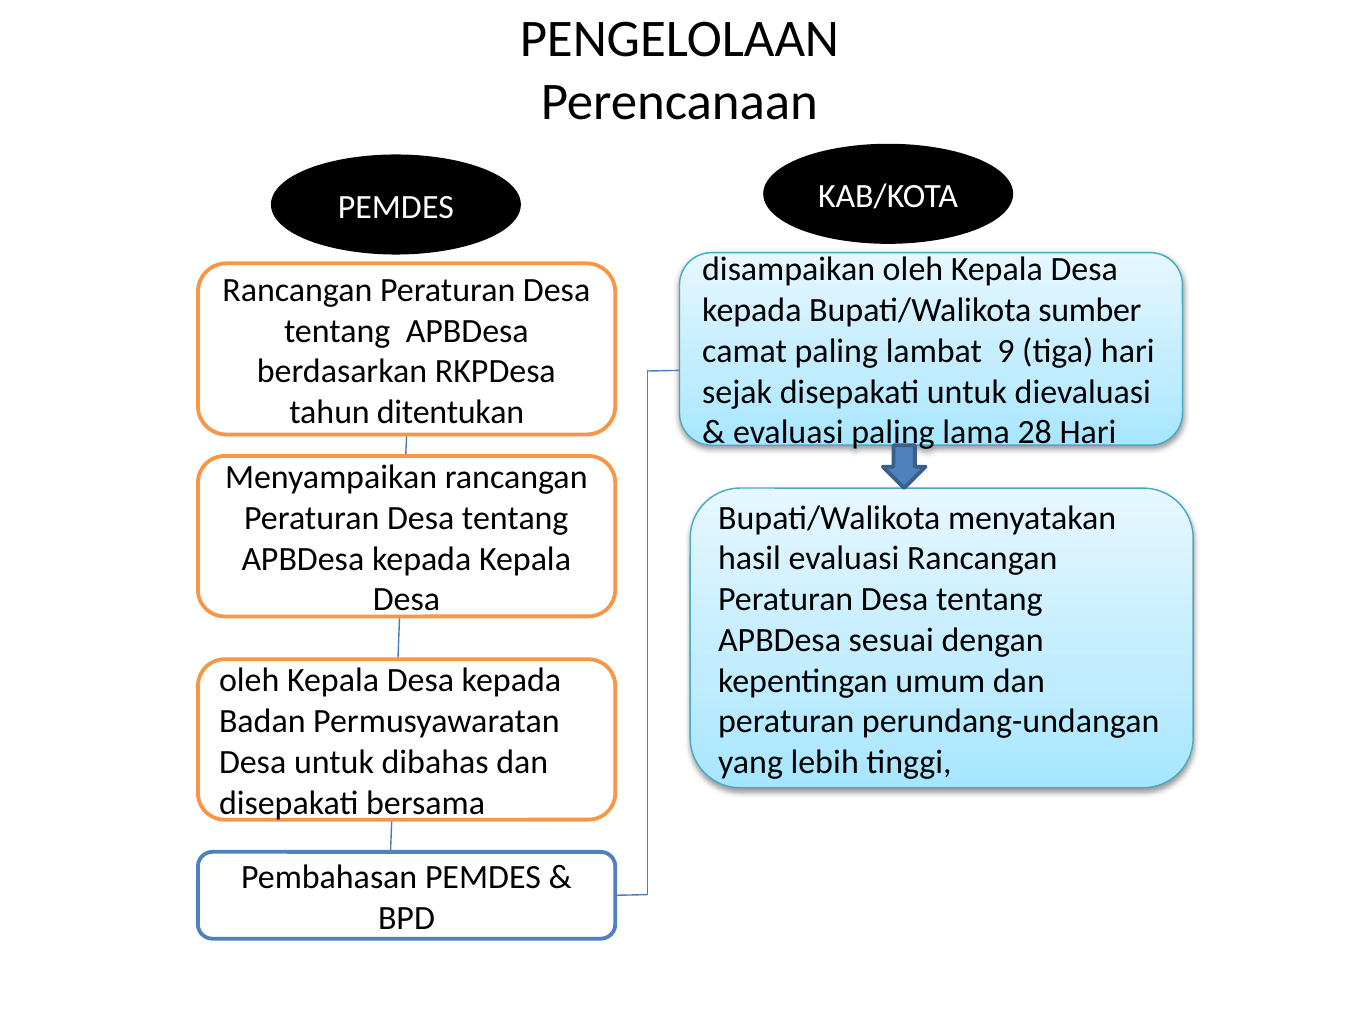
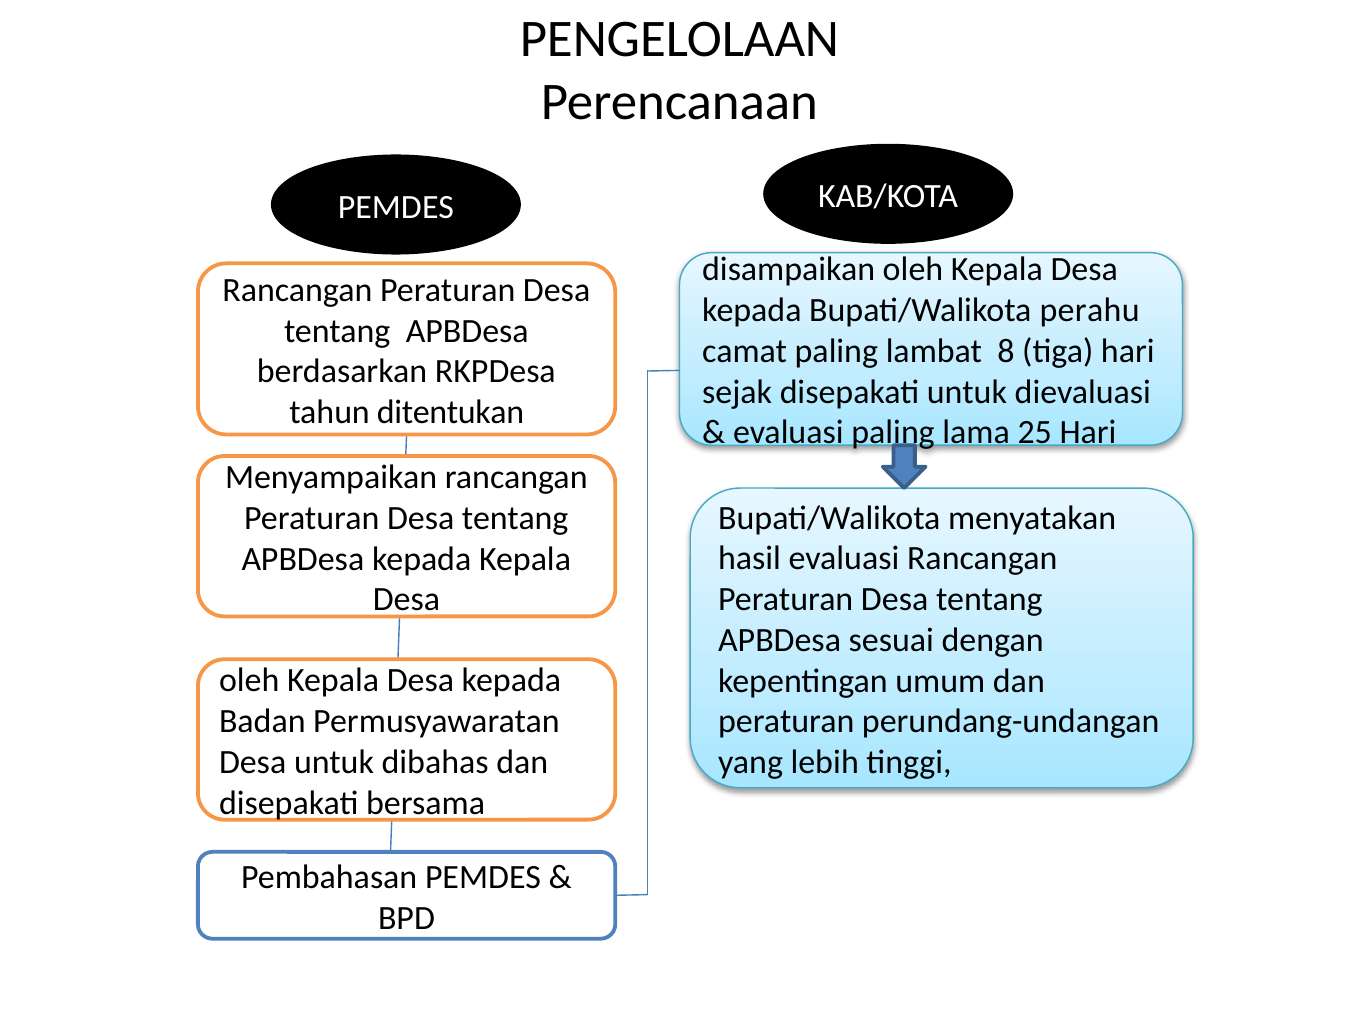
sumber: sumber -> perahu
9: 9 -> 8
28: 28 -> 25
